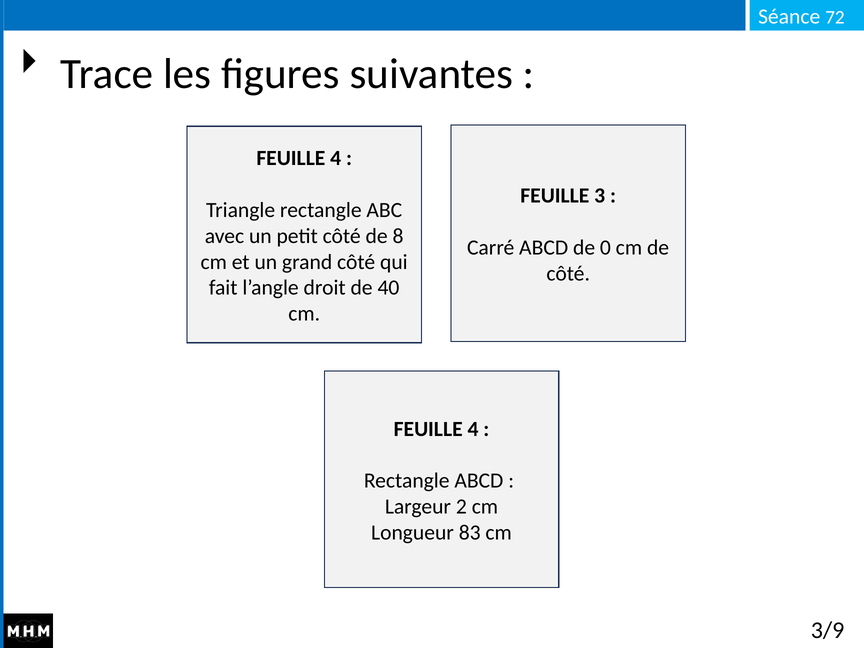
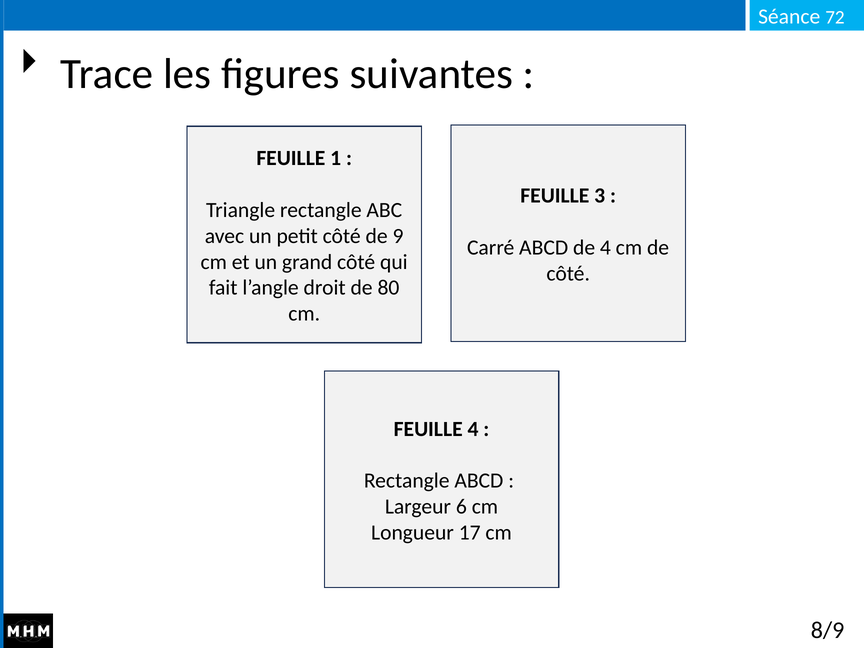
4 at (336, 158): 4 -> 1
8: 8 -> 9
de 0: 0 -> 4
40: 40 -> 80
2: 2 -> 6
83: 83 -> 17
3/9: 3/9 -> 8/9
